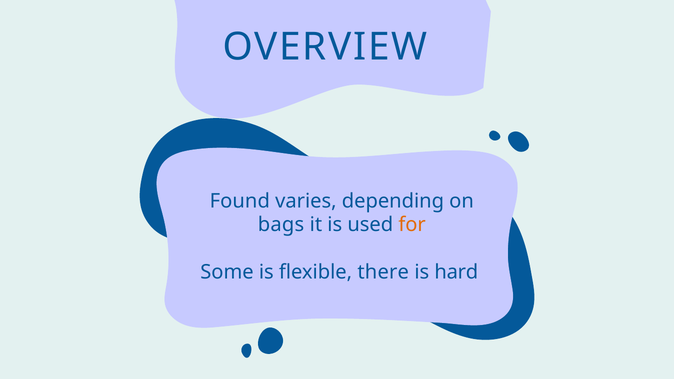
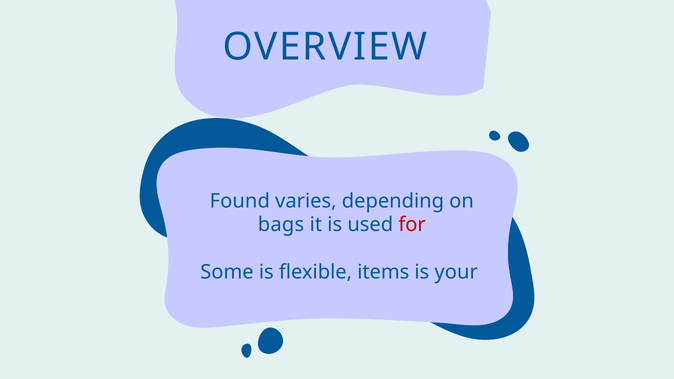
for colour: orange -> red
there: there -> items
hard: hard -> your
